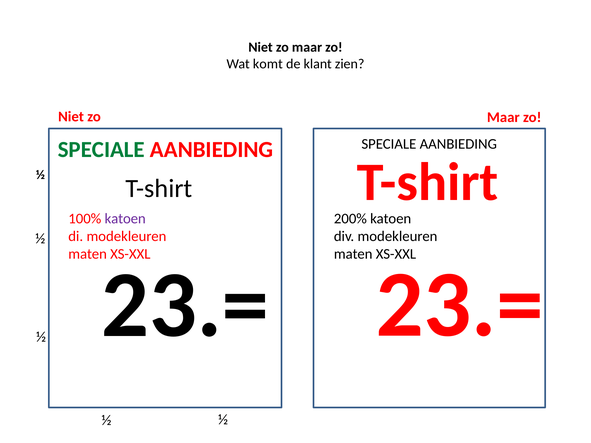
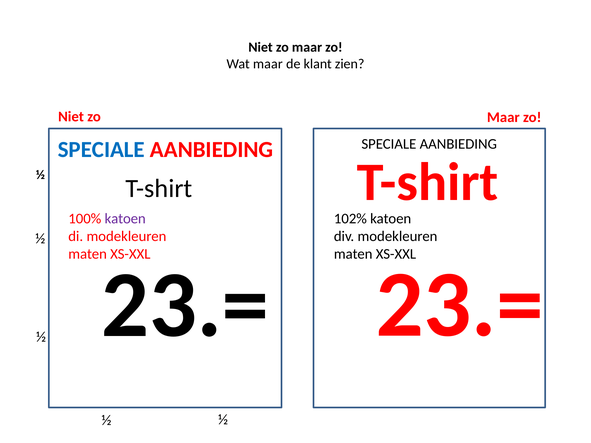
Wat komt: komt -> maar
SPECIALE at (101, 150) colour: green -> blue
200%: 200% -> 102%
